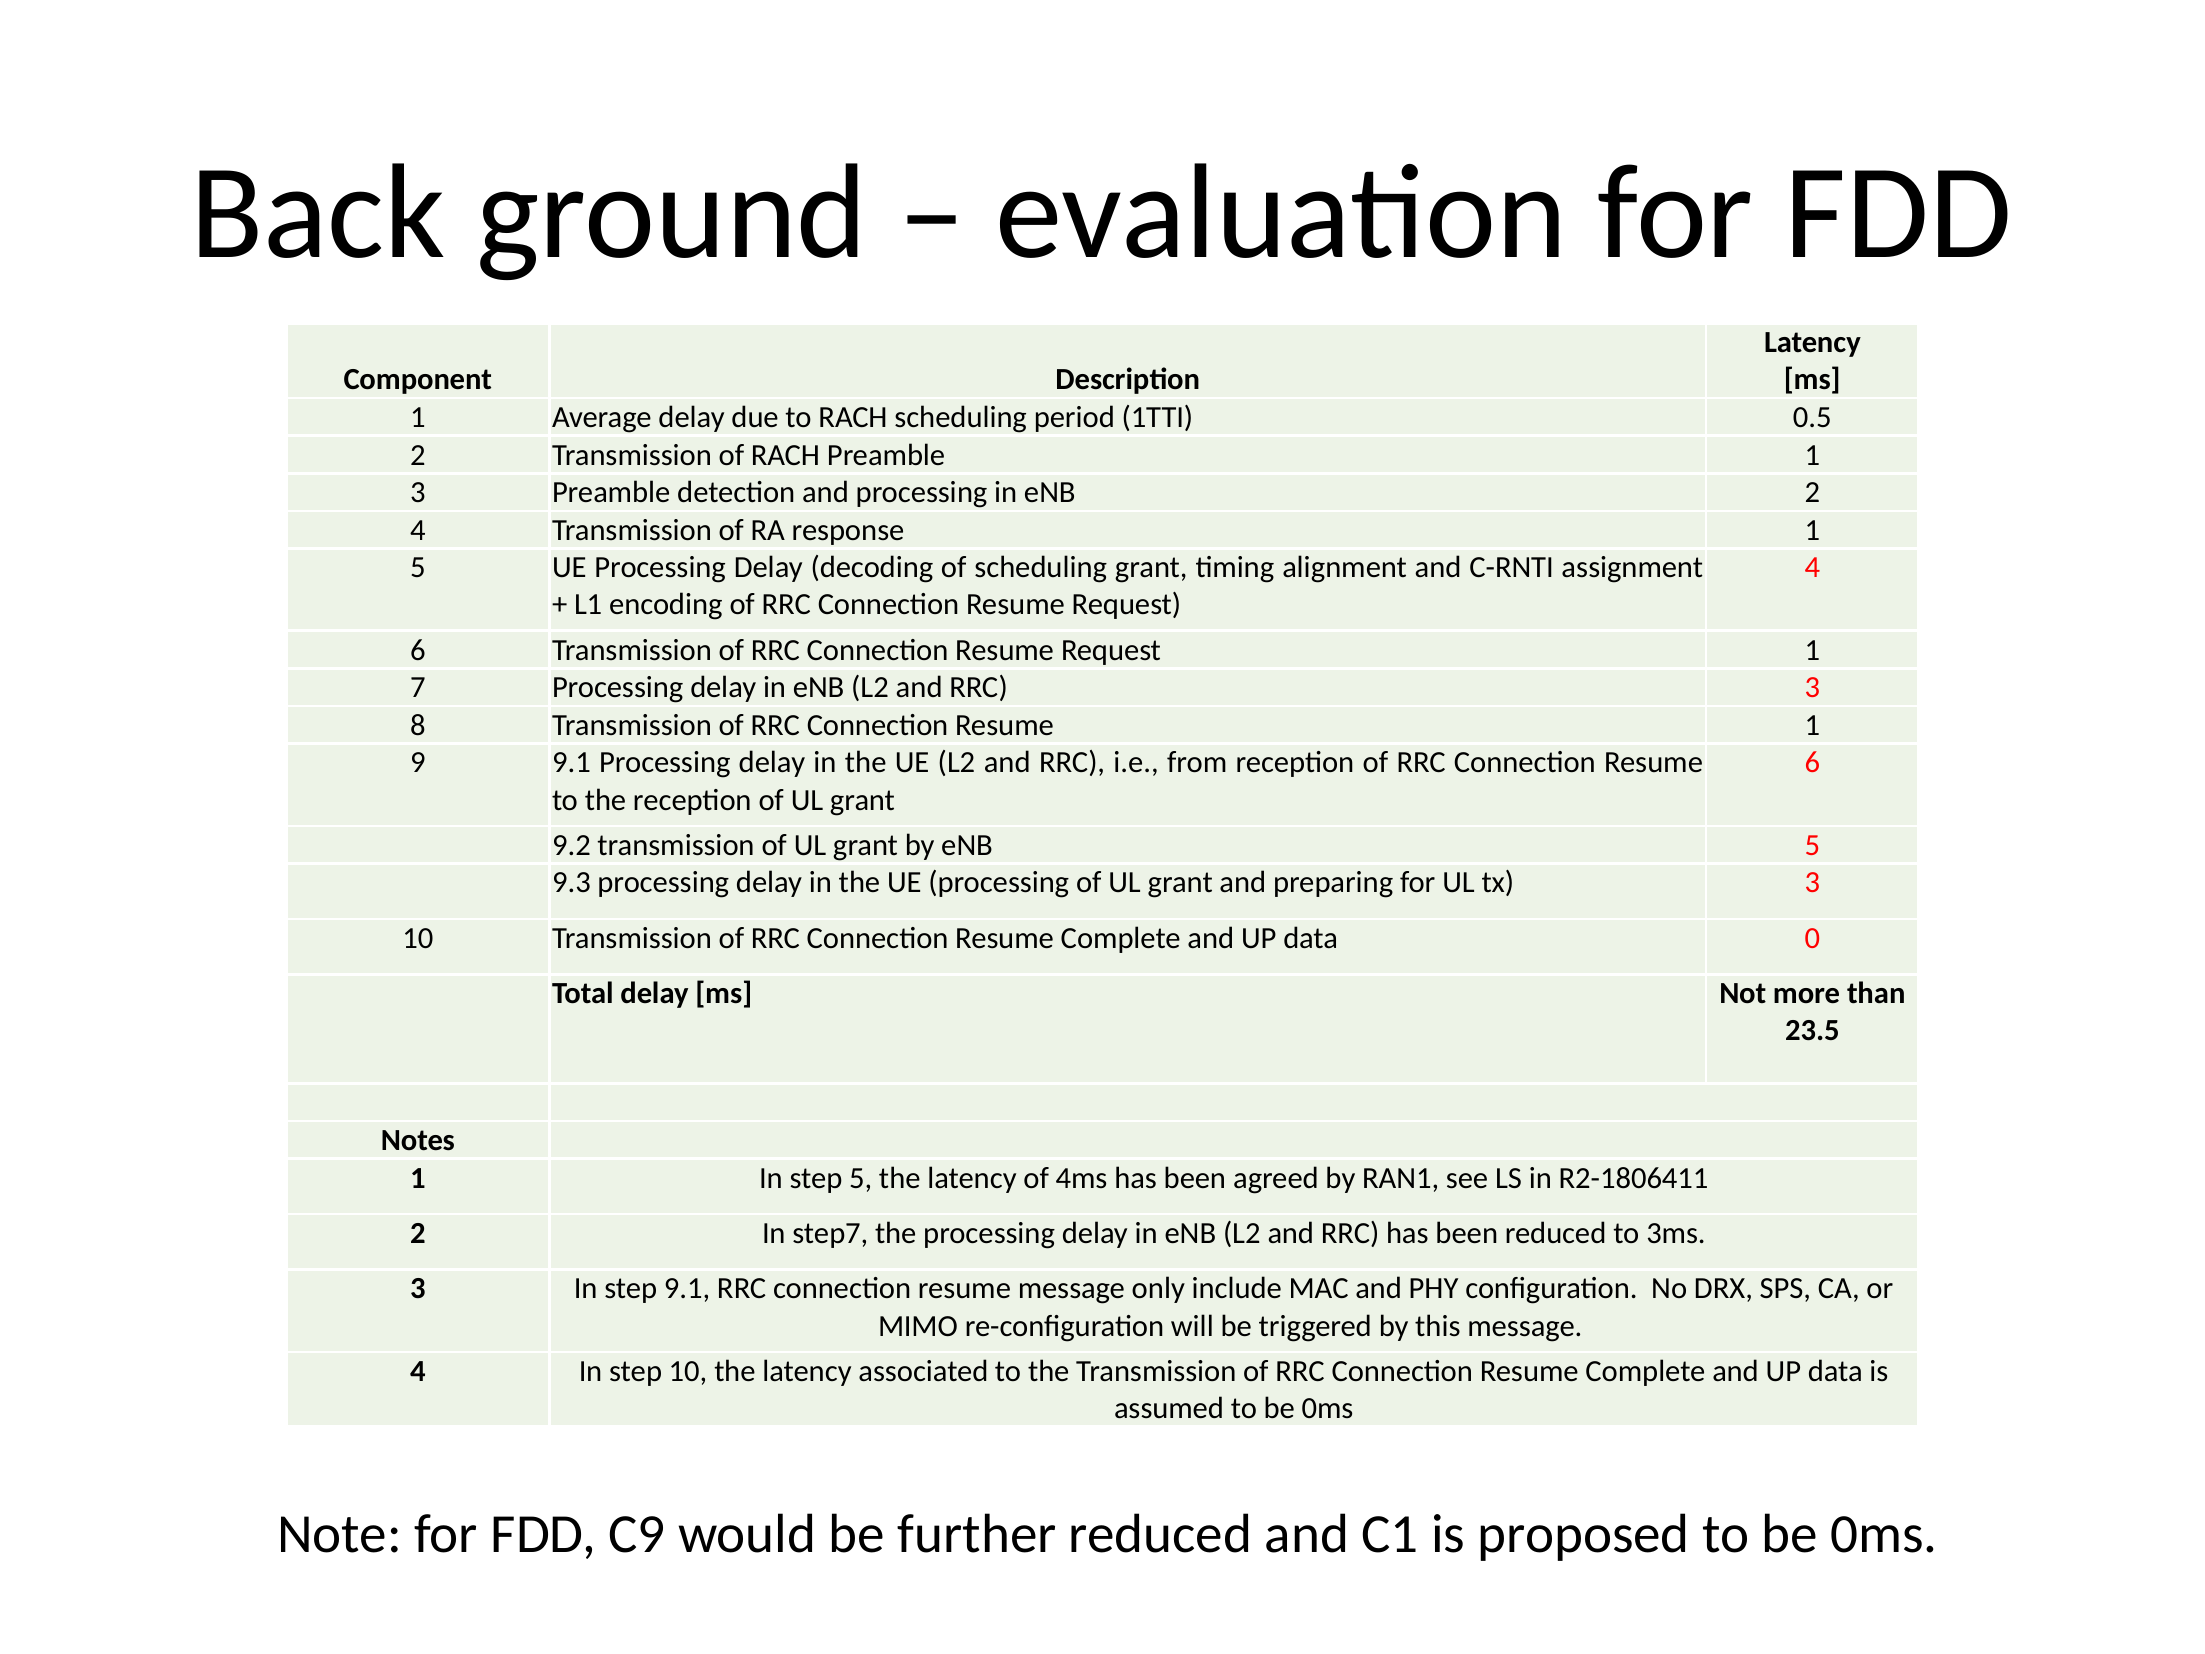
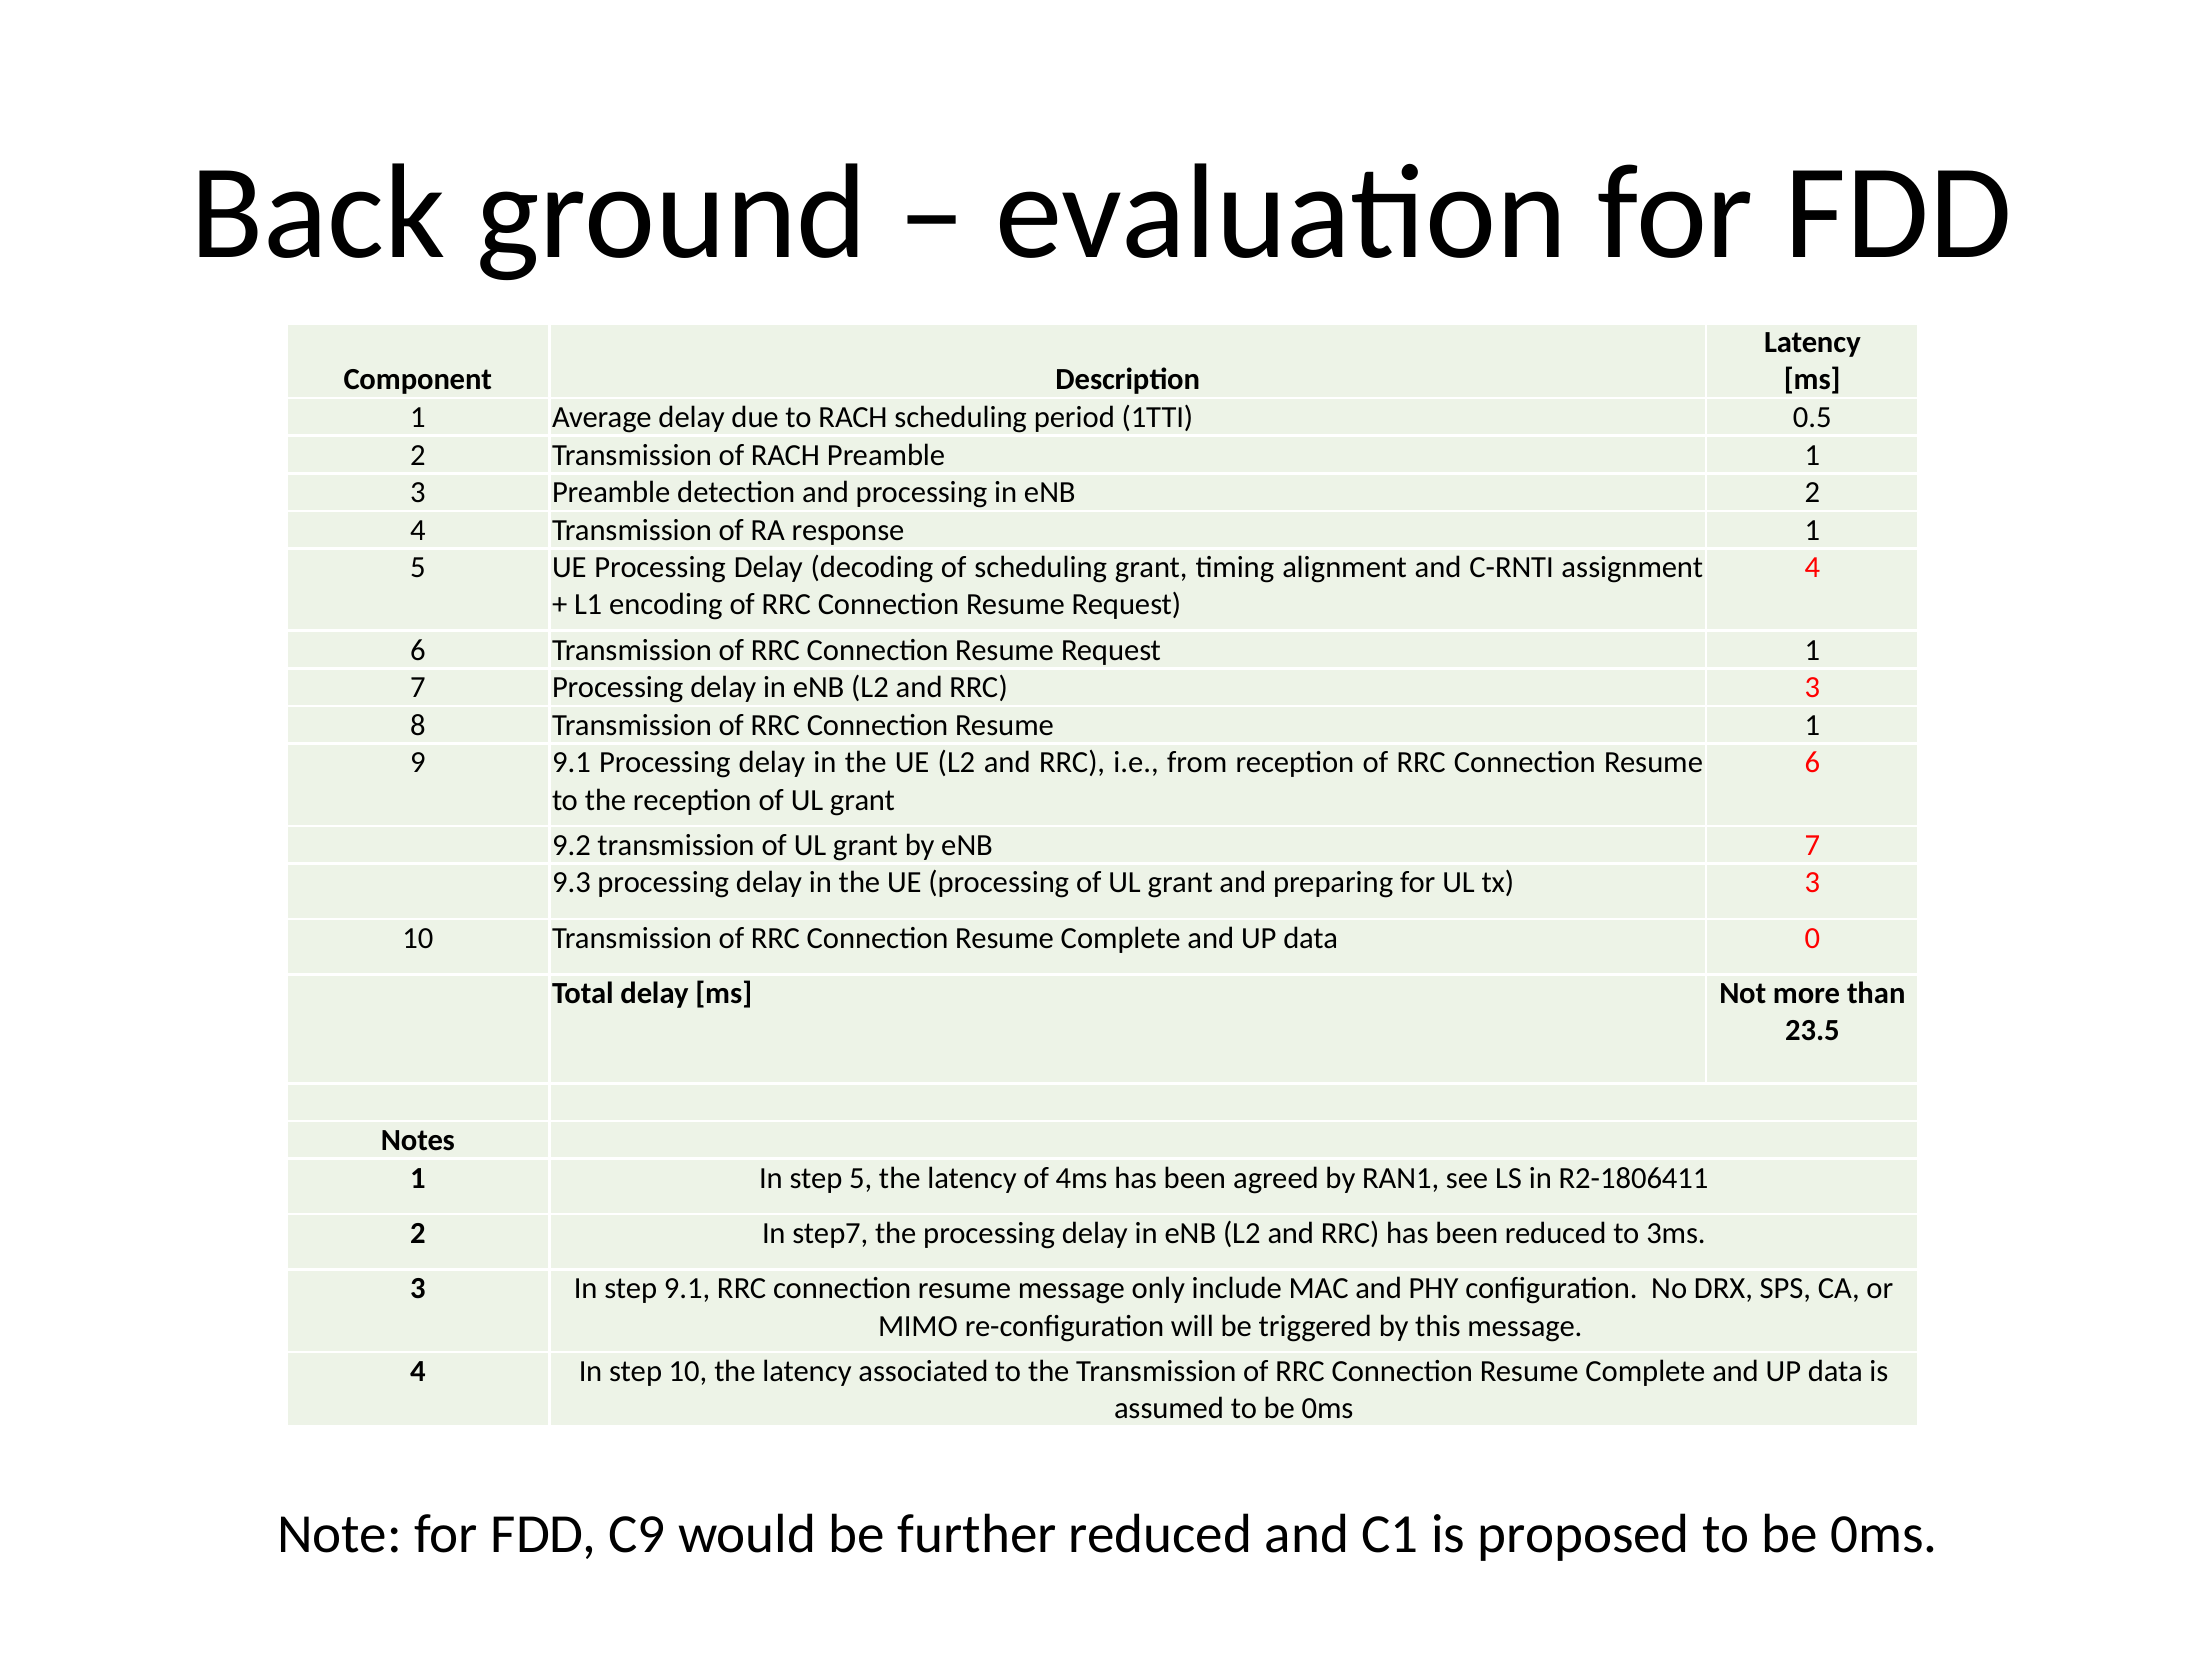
eNB 5: 5 -> 7
